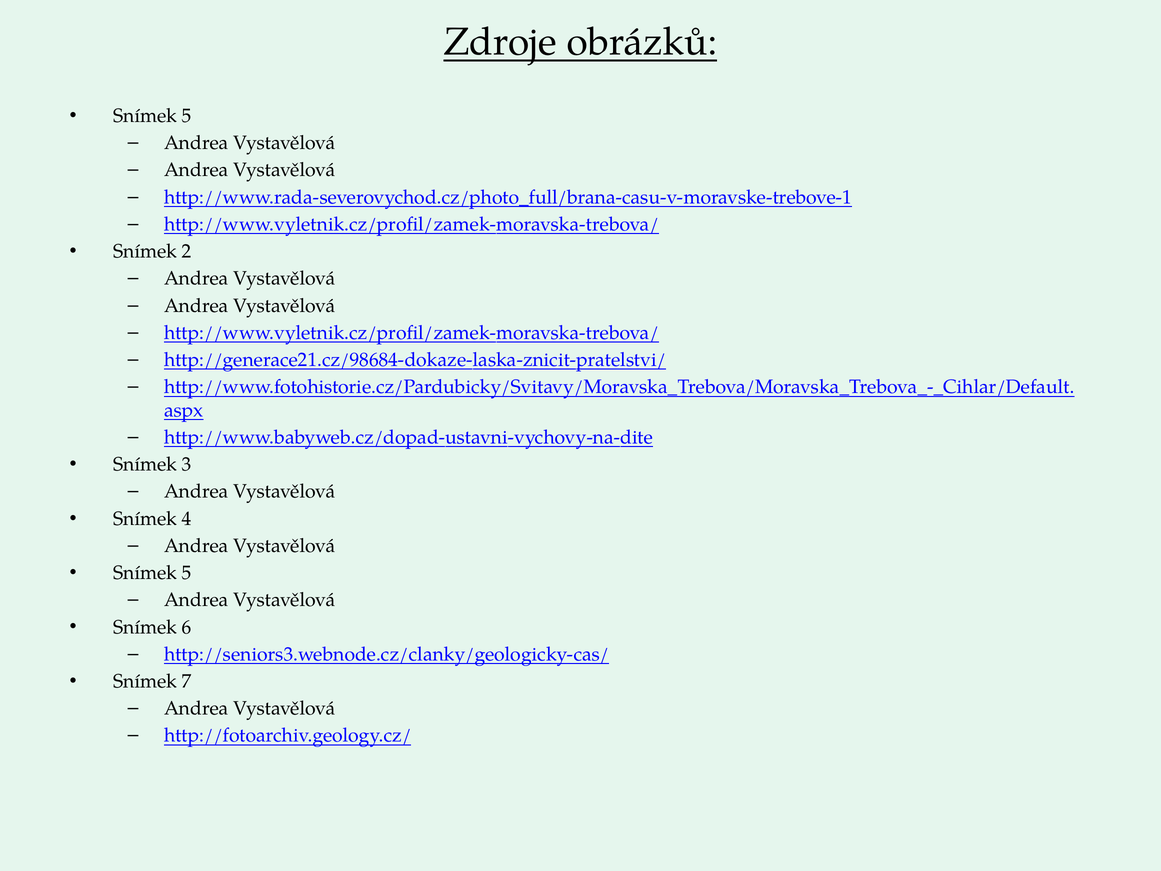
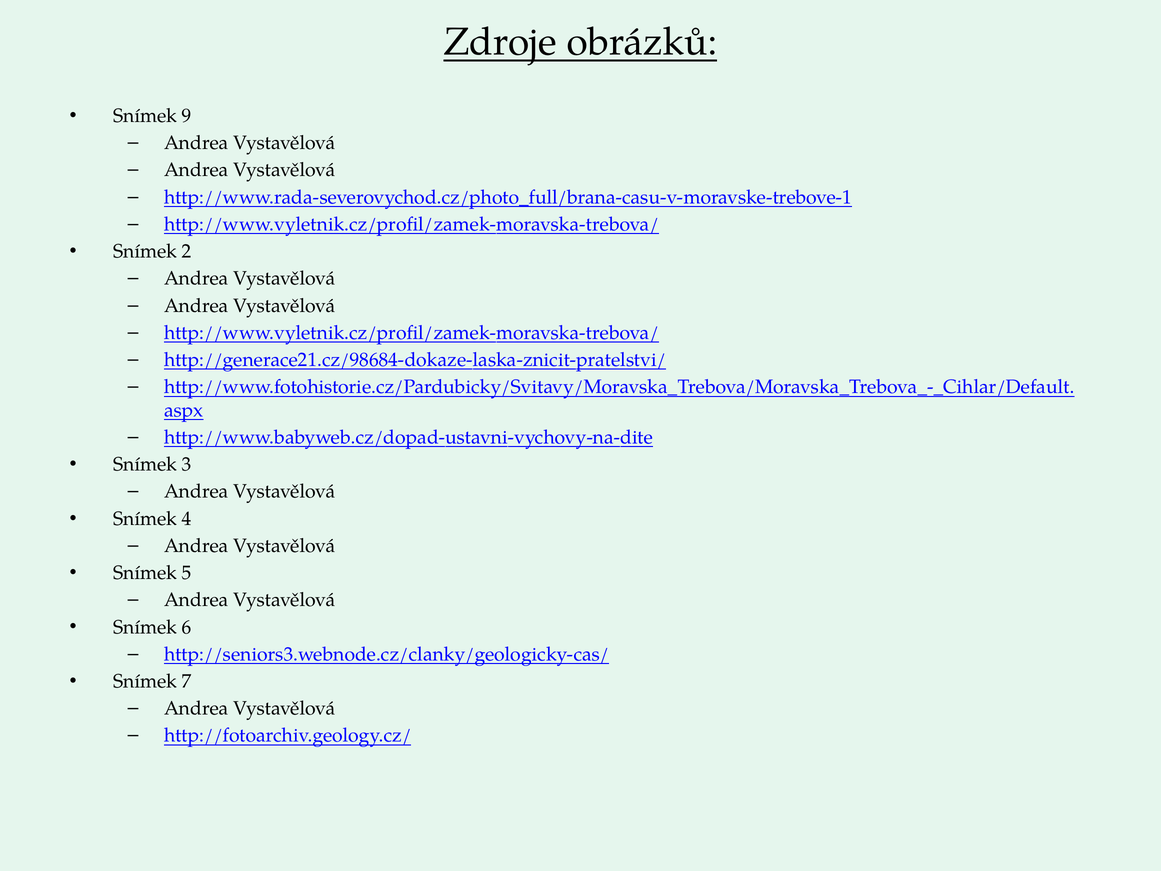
5 at (187, 116): 5 -> 9
